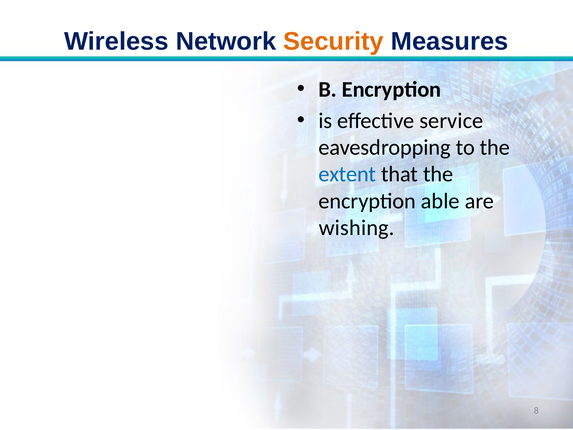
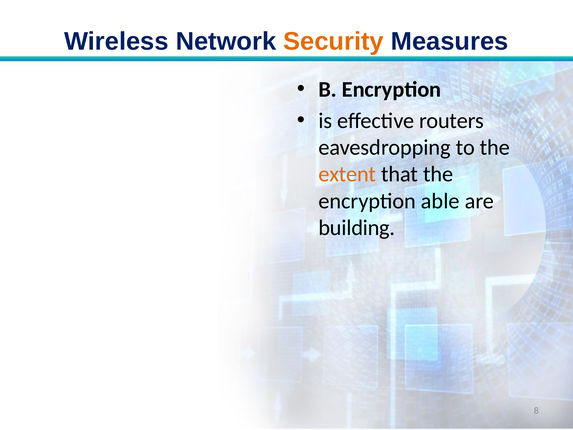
service: service -> routers
extent colour: blue -> orange
wishing: wishing -> building
